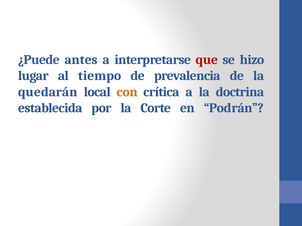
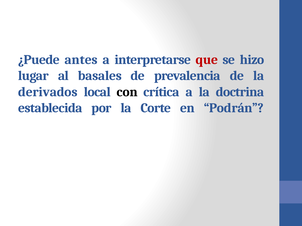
tiempo: tiempo -> basales
quedarán: quedarán -> derivados
con colour: orange -> black
